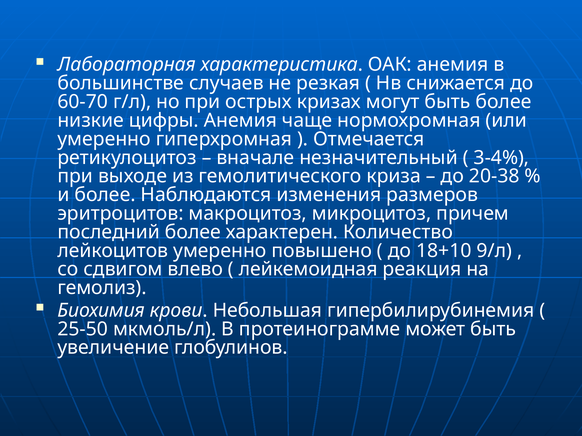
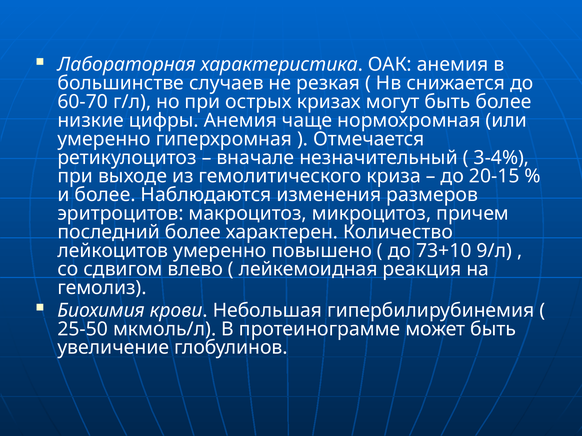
20-38: 20-38 -> 20-15
18+10: 18+10 -> 73+10
